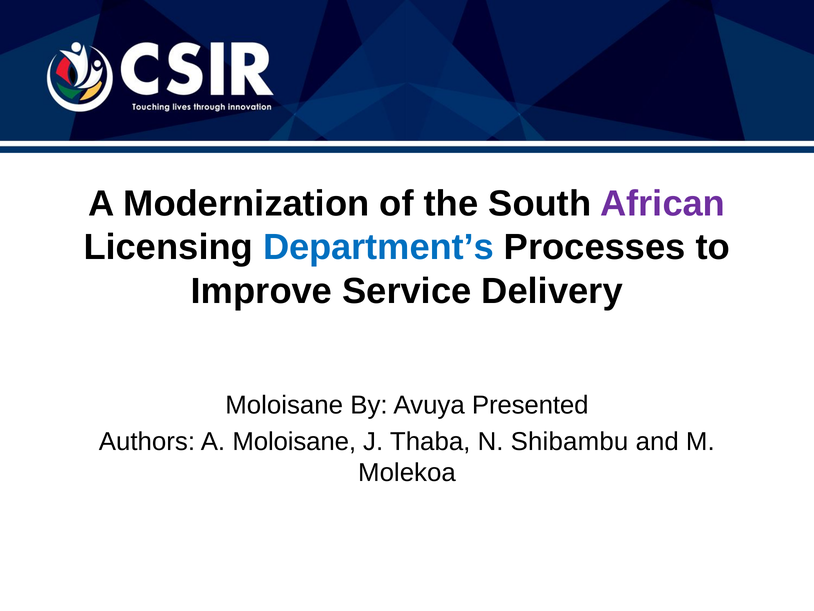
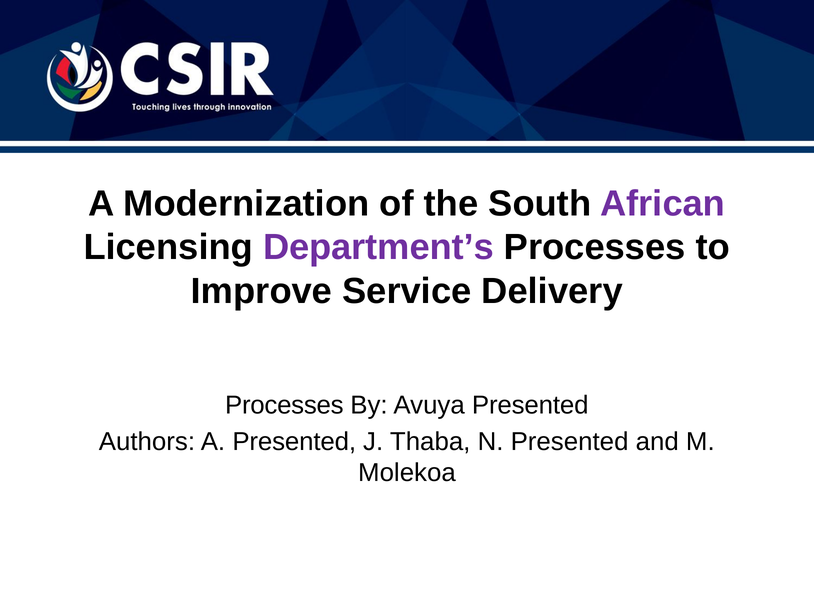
Department’s colour: blue -> purple
Moloisane at (284, 405): Moloisane -> Processes
A Moloisane: Moloisane -> Presented
N Shibambu: Shibambu -> Presented
